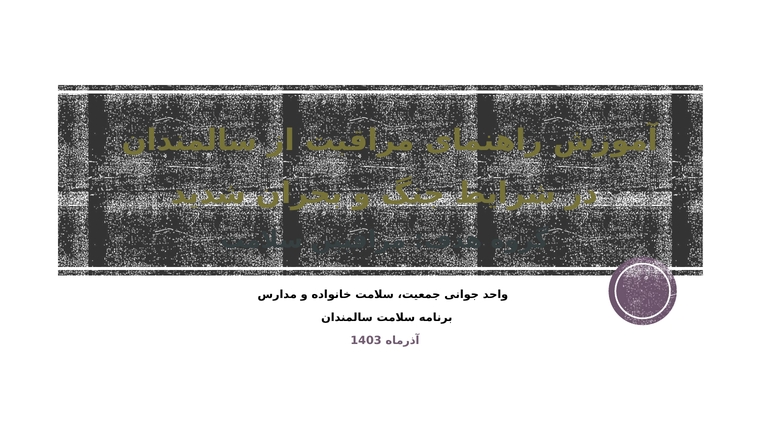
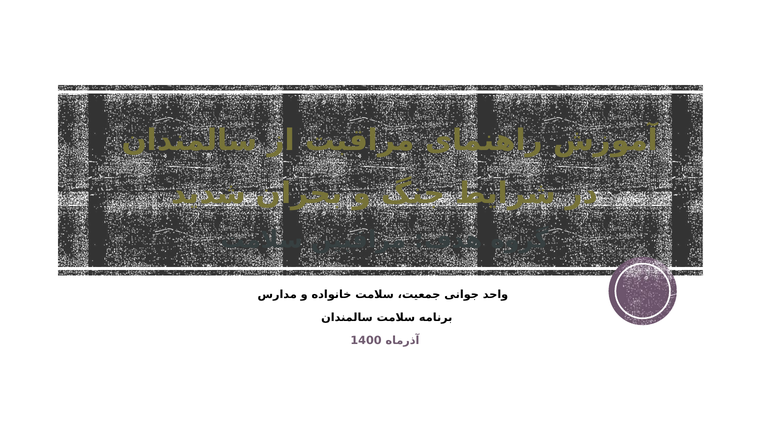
1403: 1403 -> 1400
